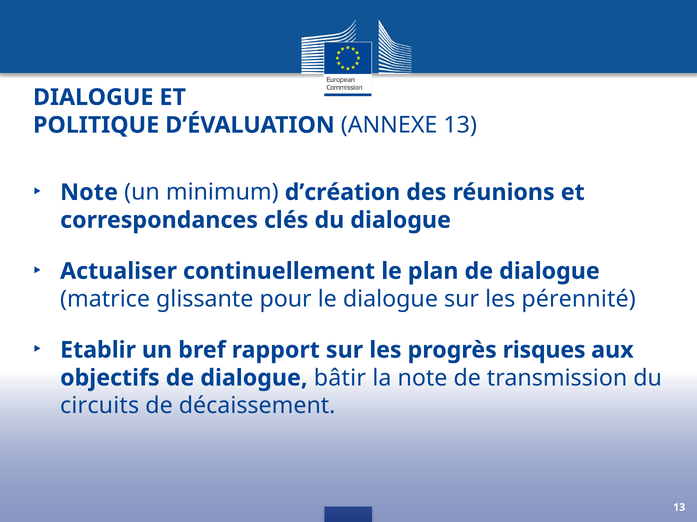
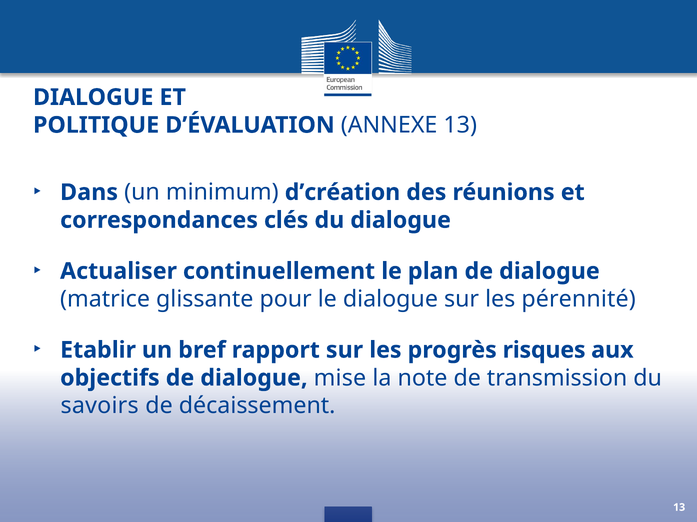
Note at (89, 193): Note -> Dans
bâtir: bâtir -> mise
circuits: circuits -> savoirs
